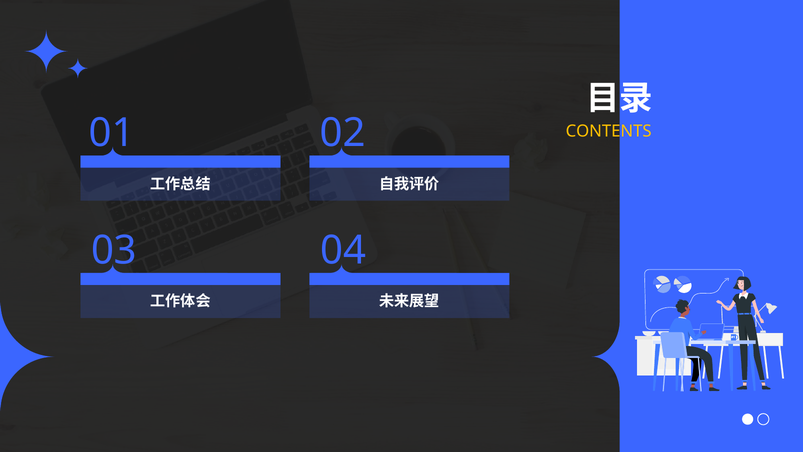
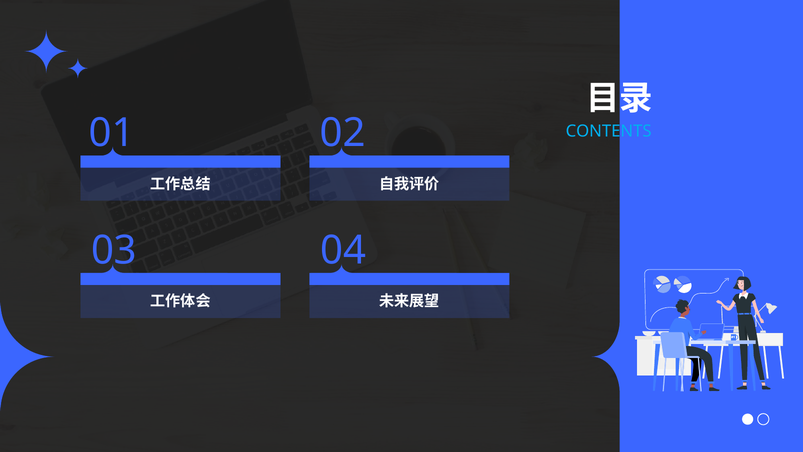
CONTENTS colour: yellow -> light blue
